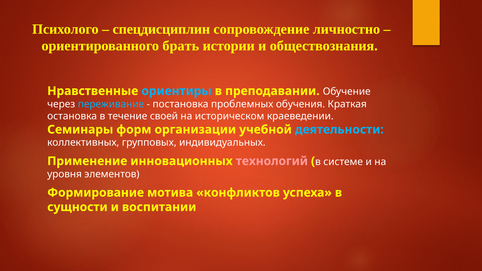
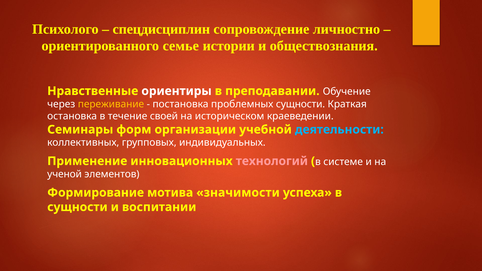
брать: брать -> семье
ориентиры colour: light blue -> white
переживание colour: light blue -> yellow
проблемных обучения: обучения -> сущности
уровня: уровня -> ученой
конфликтов: конфликтов -> значимости
